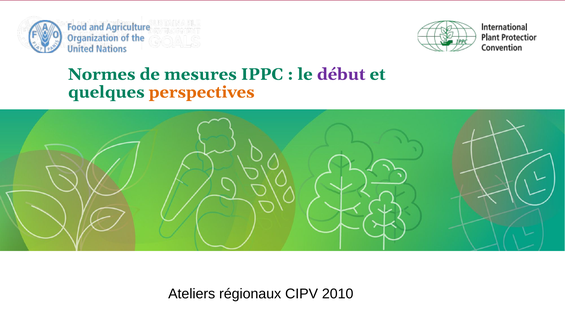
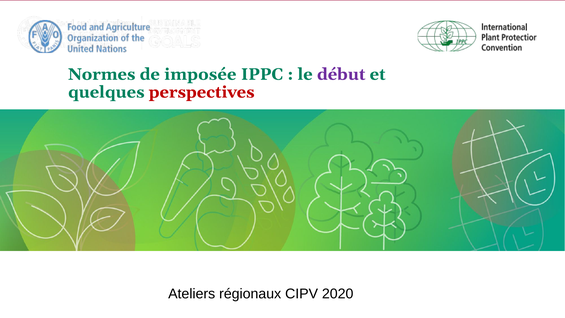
mesures: mesures -> imposée
perspectives colour: orange -> red
2010: 2010 -> 2020
